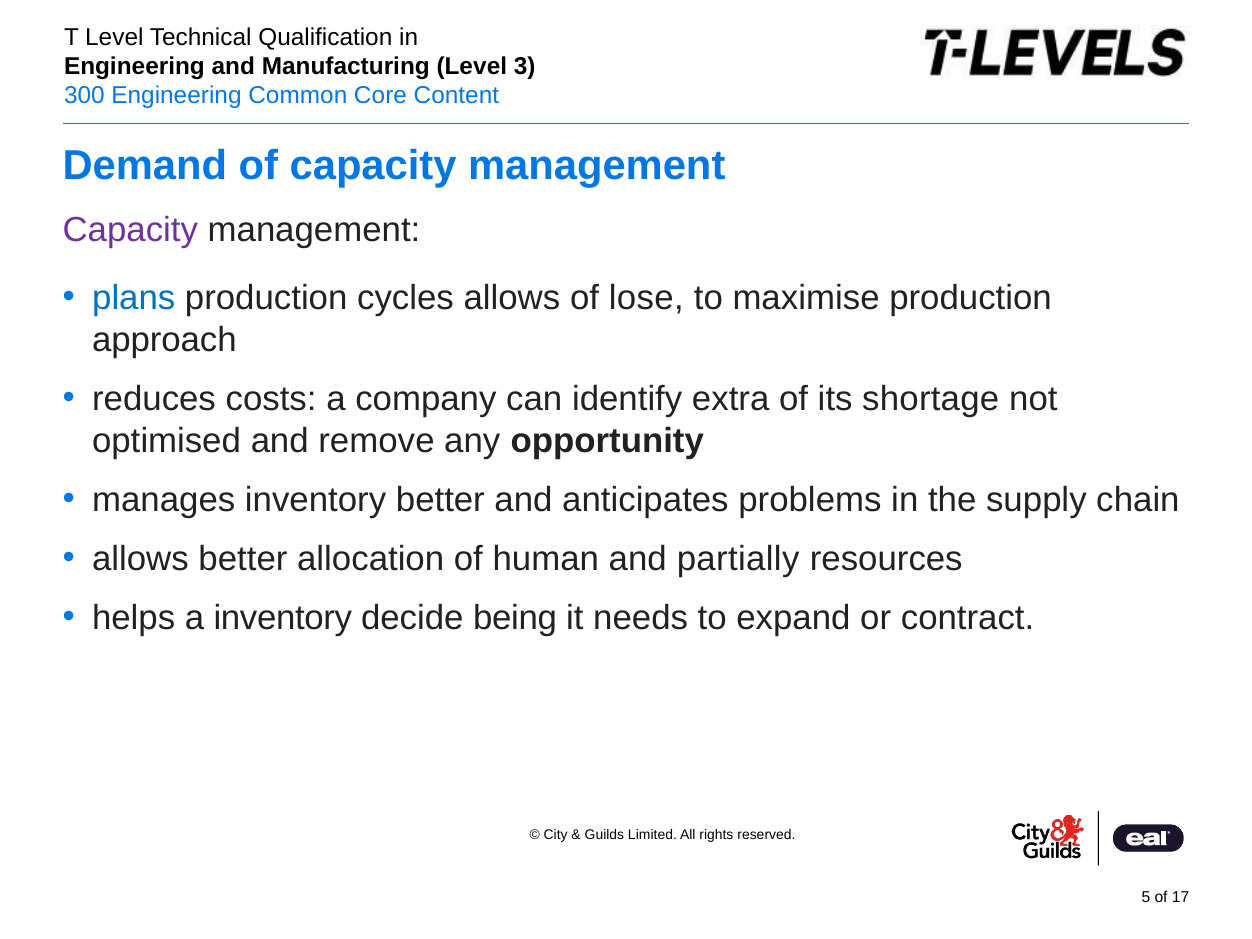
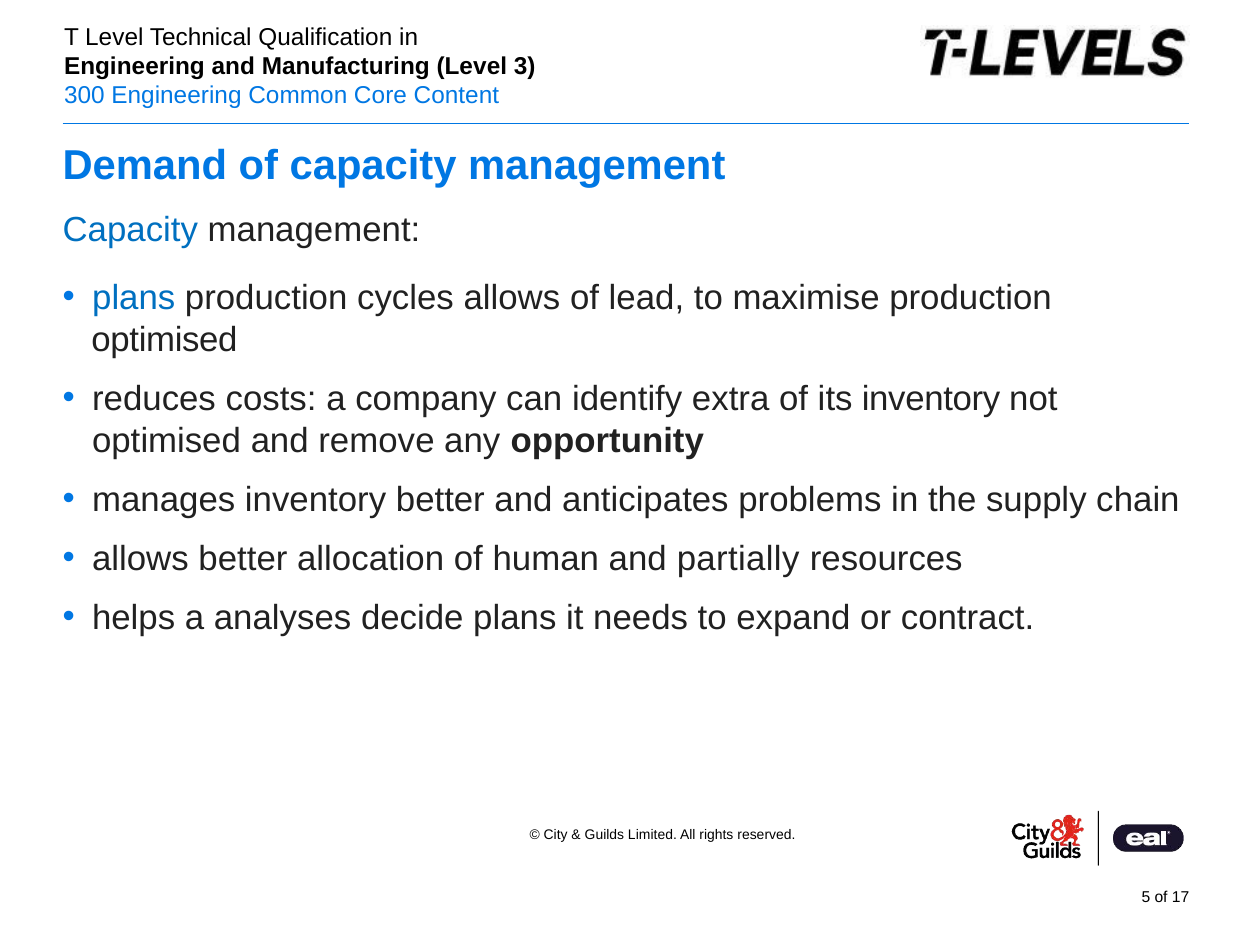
Capacity at (130, 230) colour: purple -> blue
lose: lose -> lead
approach at (164, 340): approach -> optimised
its shortage: shortage -> inventory
a inventory: inventory -> analyses
decide being: being -> plans
